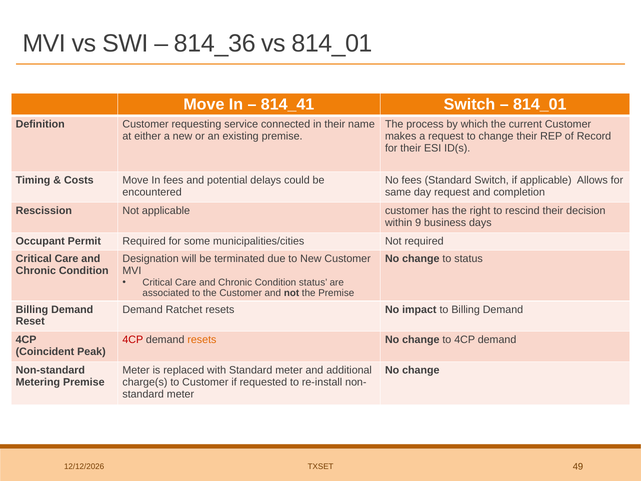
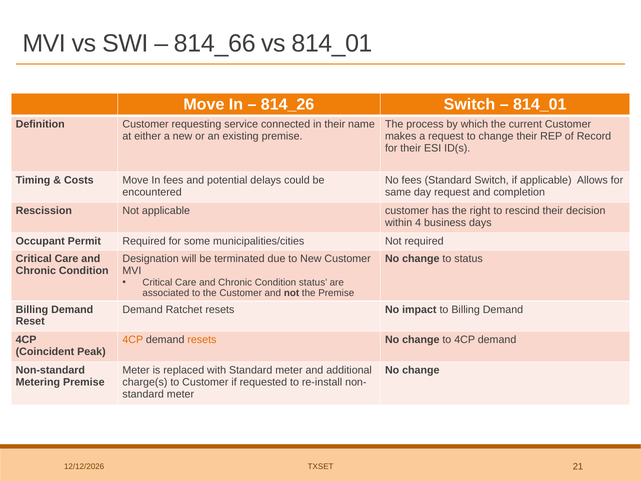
814_36: 814_36 -> 814_66
814_41: 814_41 -> 814_26
9: 9 -> 4
4CP at (133, 340) colour: red -> orange
49: 49 -> 21
